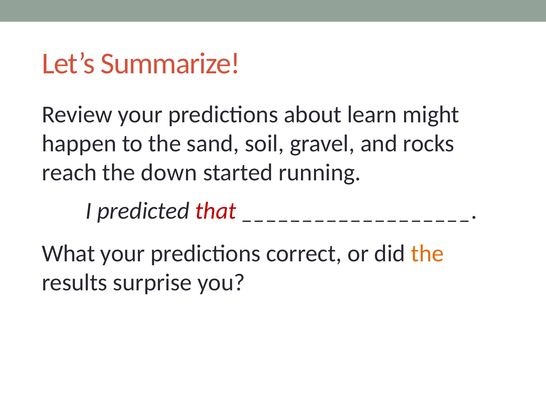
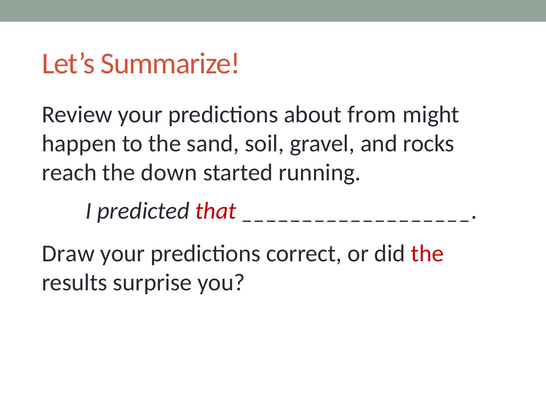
learn: learn -> from
What: What -> Draw
the at (427, 254) colour: orange -> red
